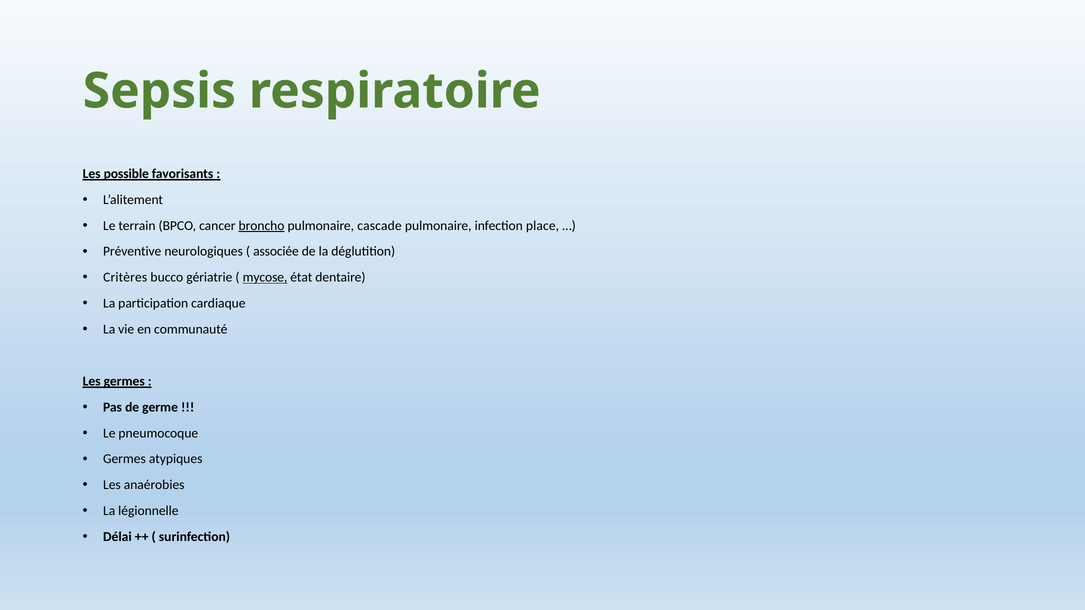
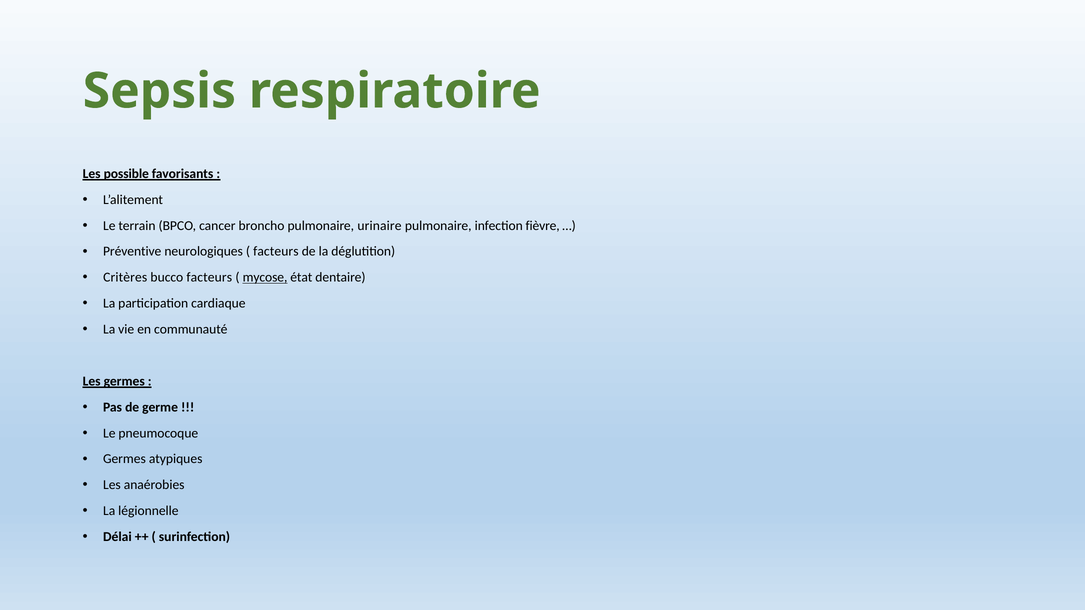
broncho underline: present -> none
cascade: cascade -> urinaire
place: place -> fièvre
associée at (276, 252): associée -> facteurs
bucco gériatrie: gériatrie -> facteurs
